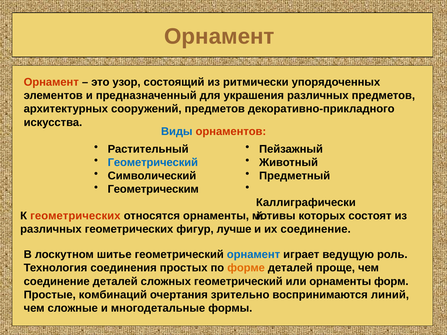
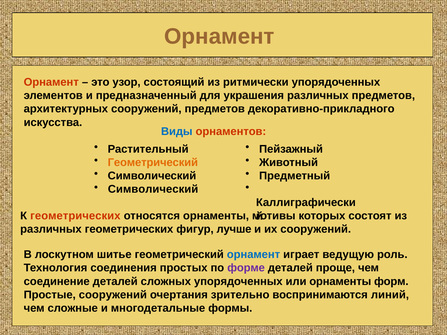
Геометрический at (153, 163) colour: blue -> orange
Геометрическим at (153, 189): Геометрическим -> Символический
их соединение: соединение -> сооружений
форме colour: orange -> purple
сложных геометрический: геометрический -> упорядоченных
Простые комбинаций: комбинаций -> сооружений
